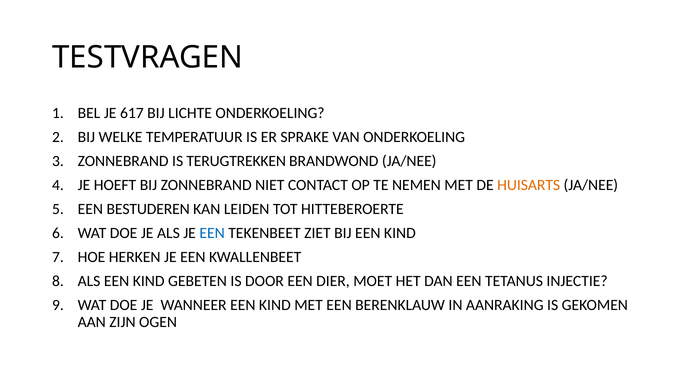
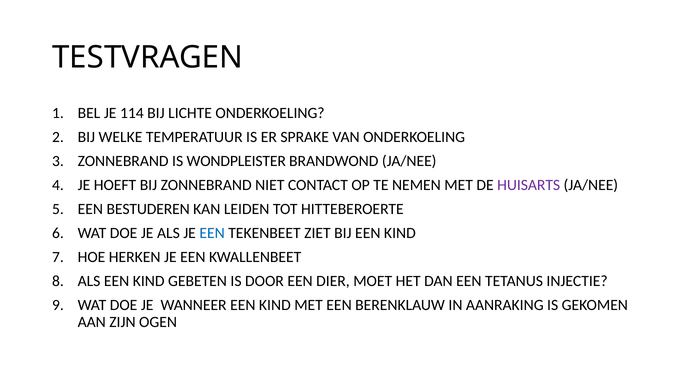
617: 617 -> 114
TERUGTREKKEN: TERUGTREKKEN -> WONDPLEISTER
HUISARTS colour: orange -> purple
